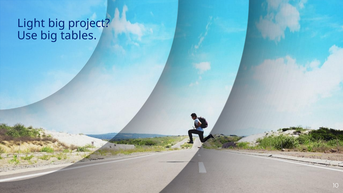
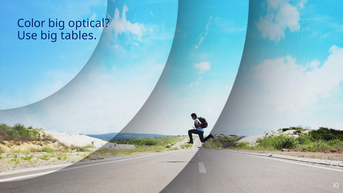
Light: Light -> Color
project: project -> optical
